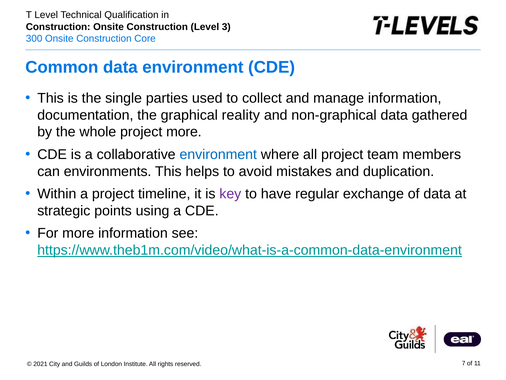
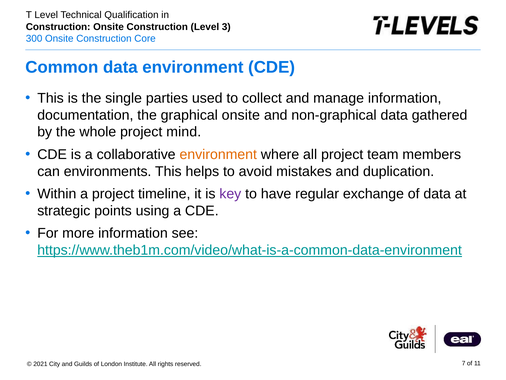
graphical reality: reality -> onsite
project more: more -> mind
environment at (218, 154) colour: blue -> orange
